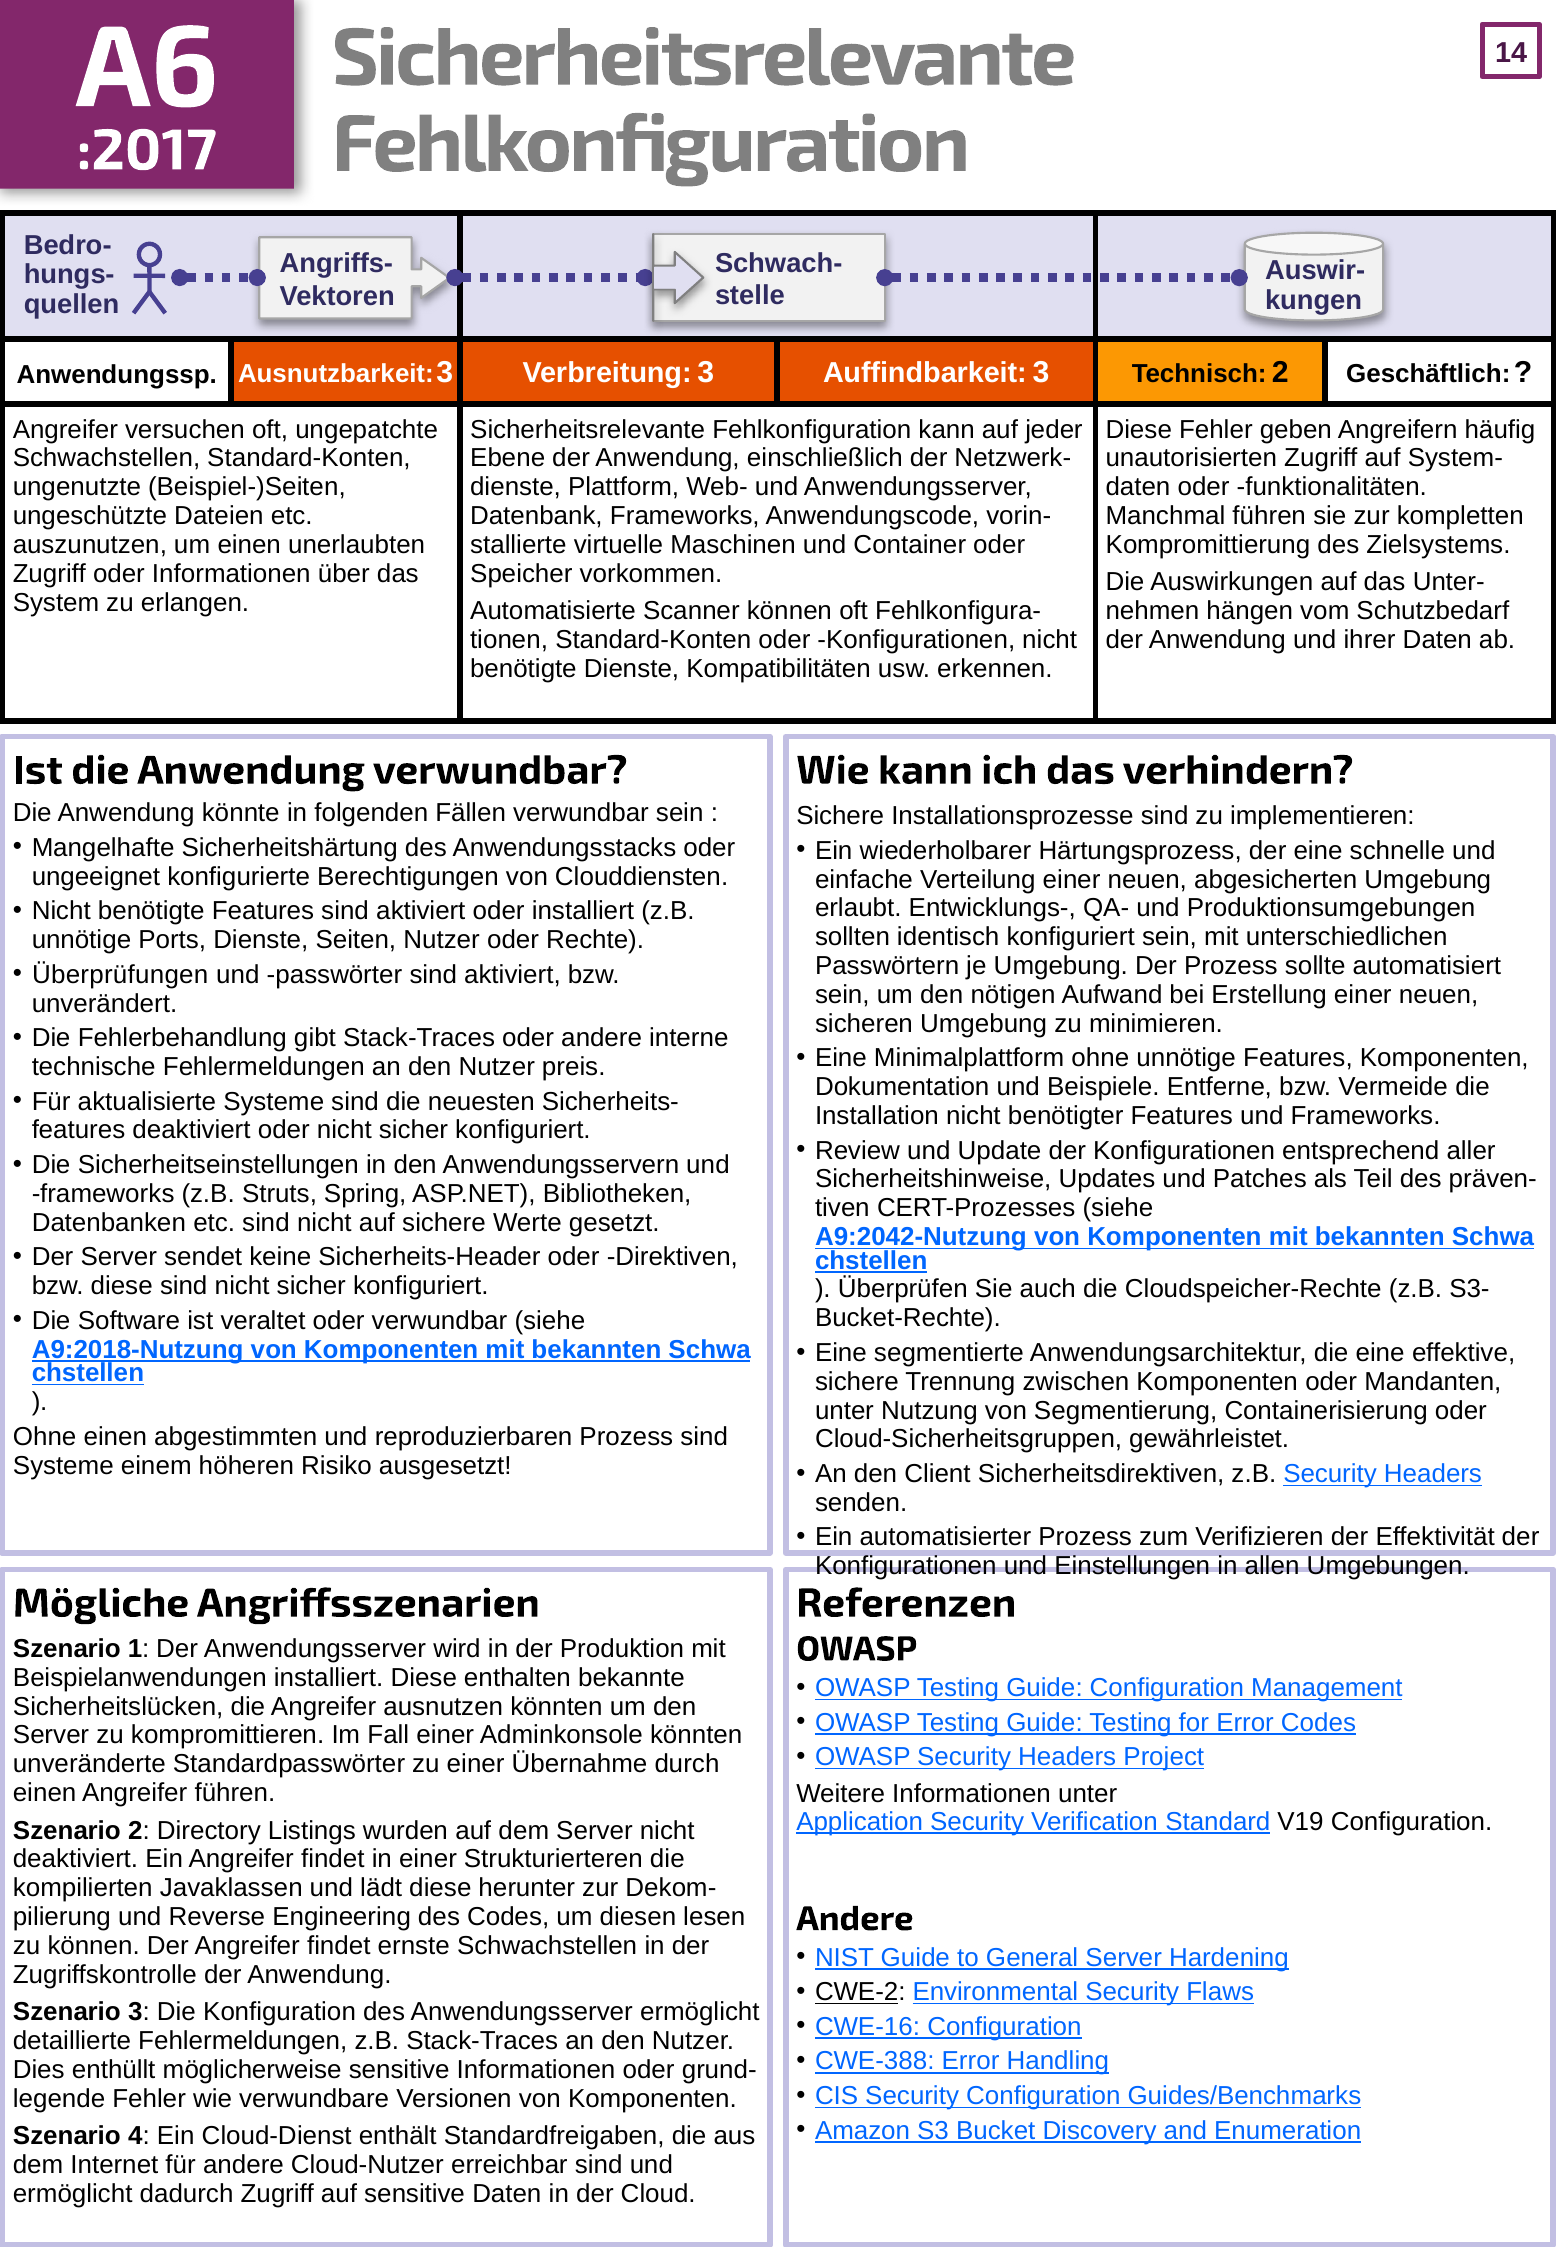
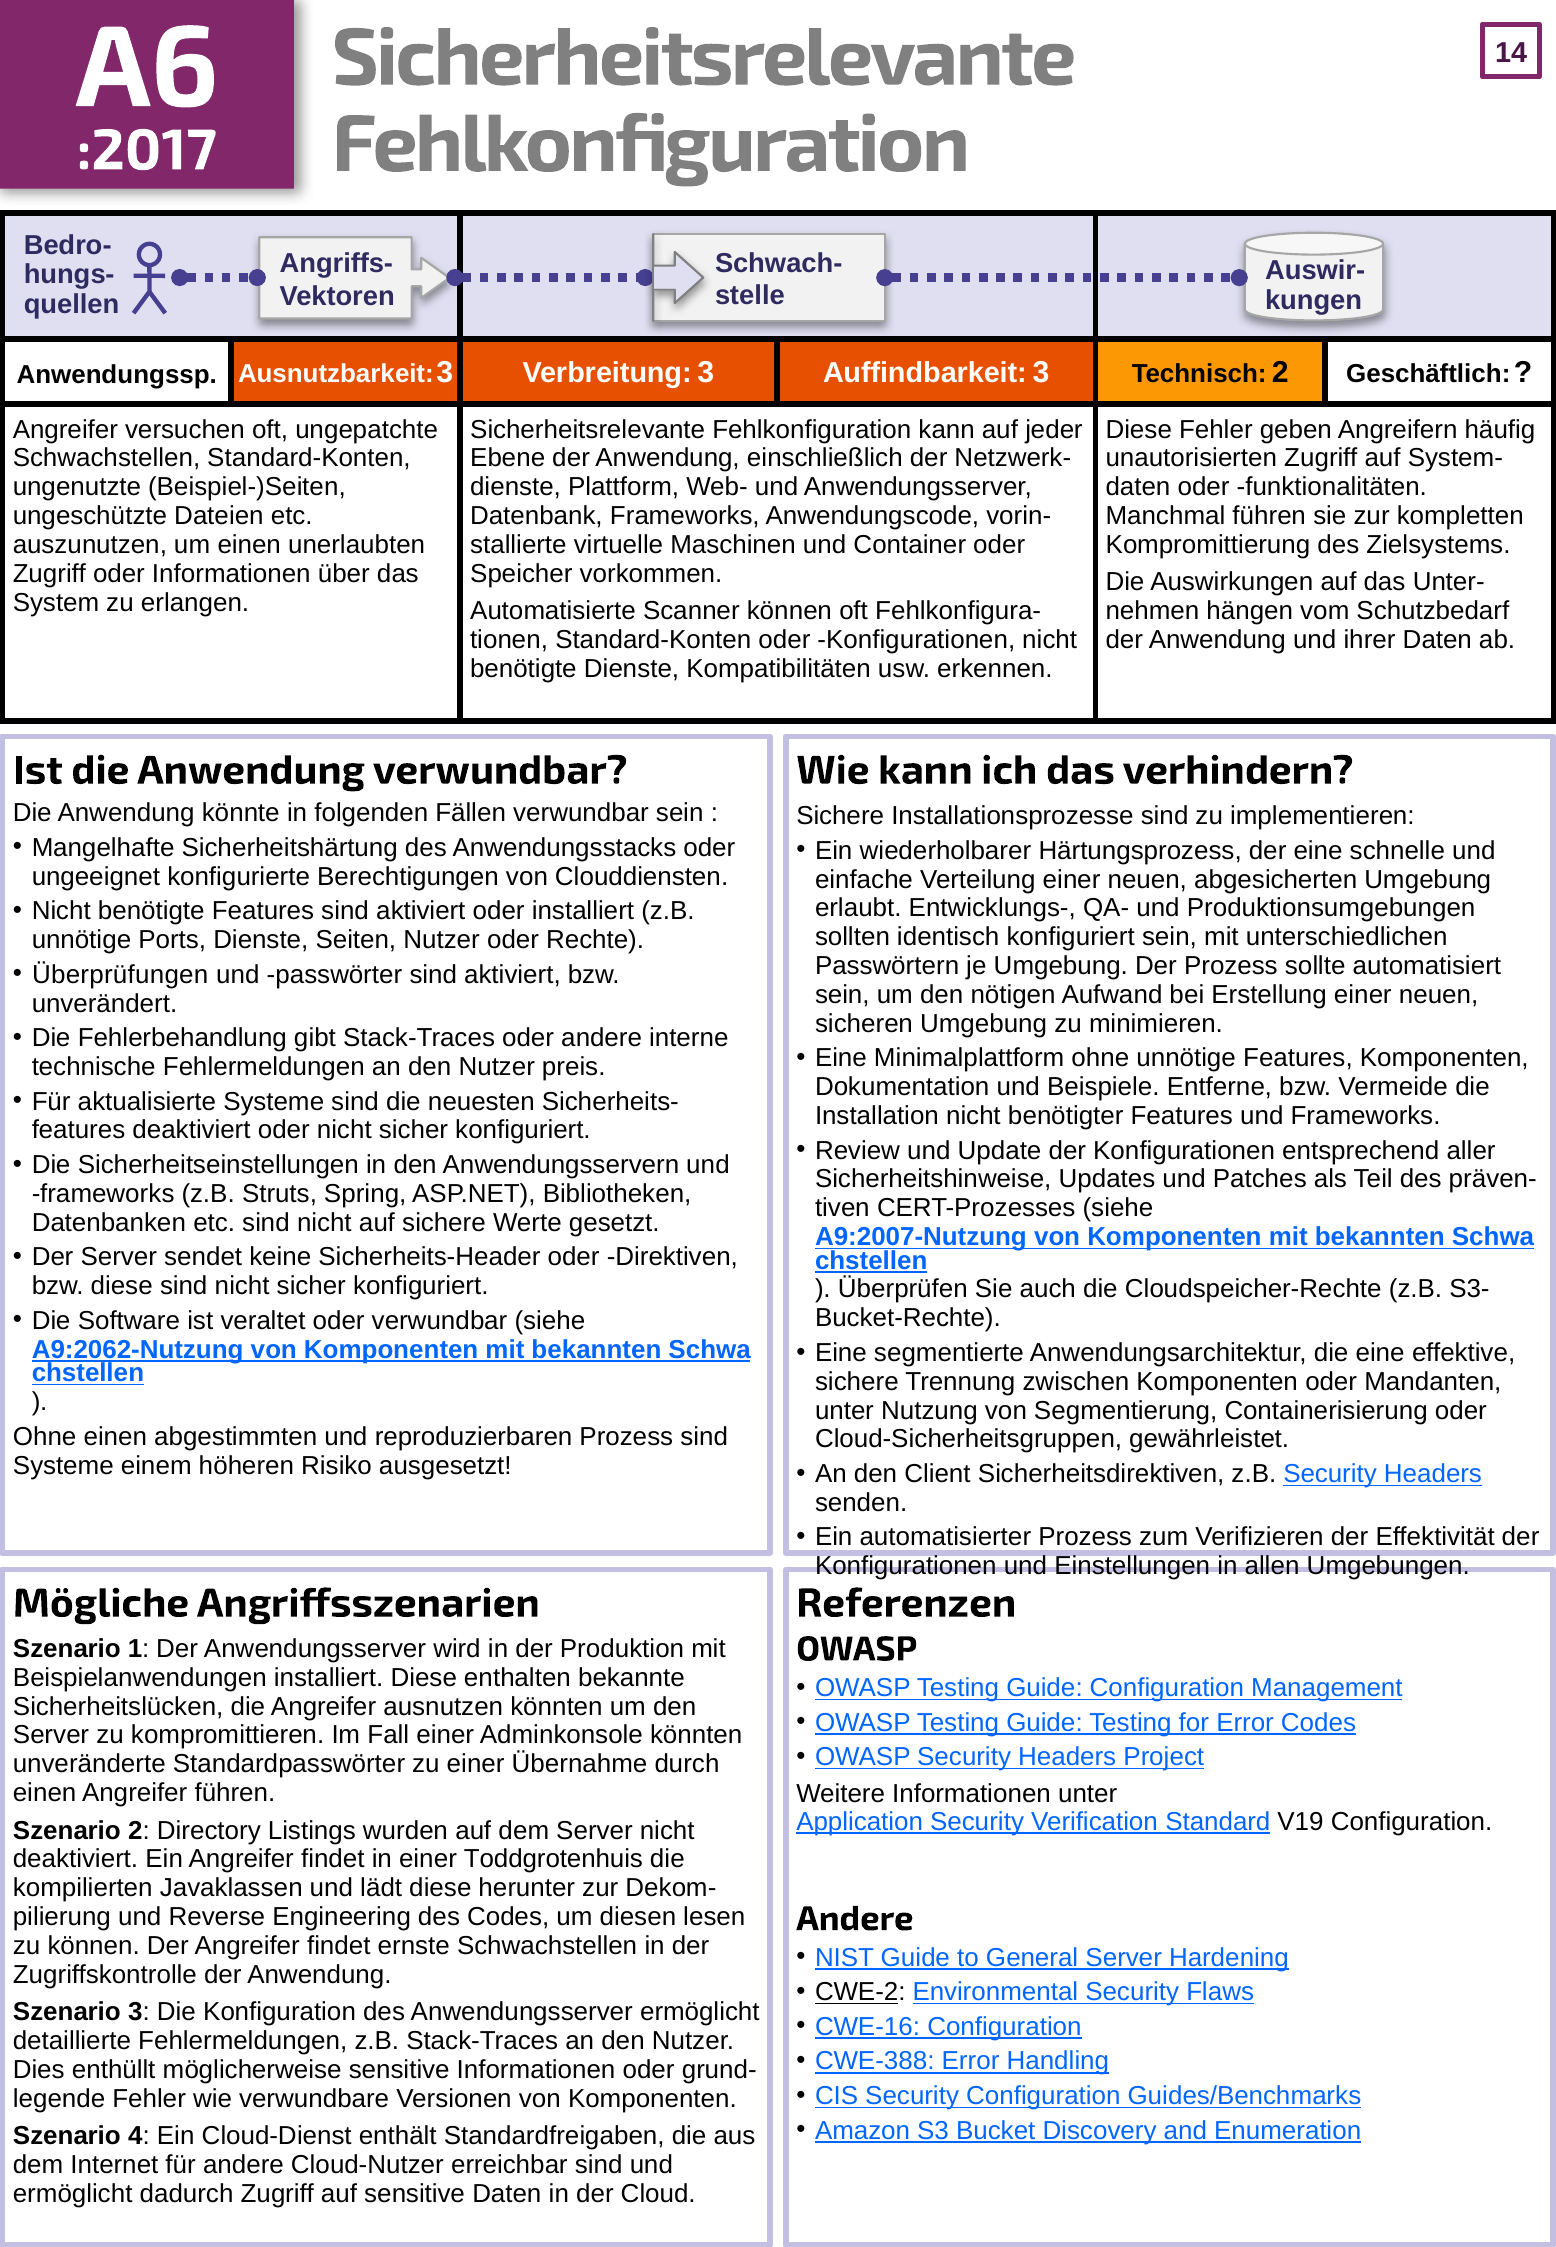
A9:2042-Nutzung: A9:2042-Nutzung -> A9:2007-Nutzung
A9:2018-Nutzung: A9:2018-Nutzung -> A9:2062-Nutzung
Strukturierteren: Strukturierteren -> Toddgrotenhuis
